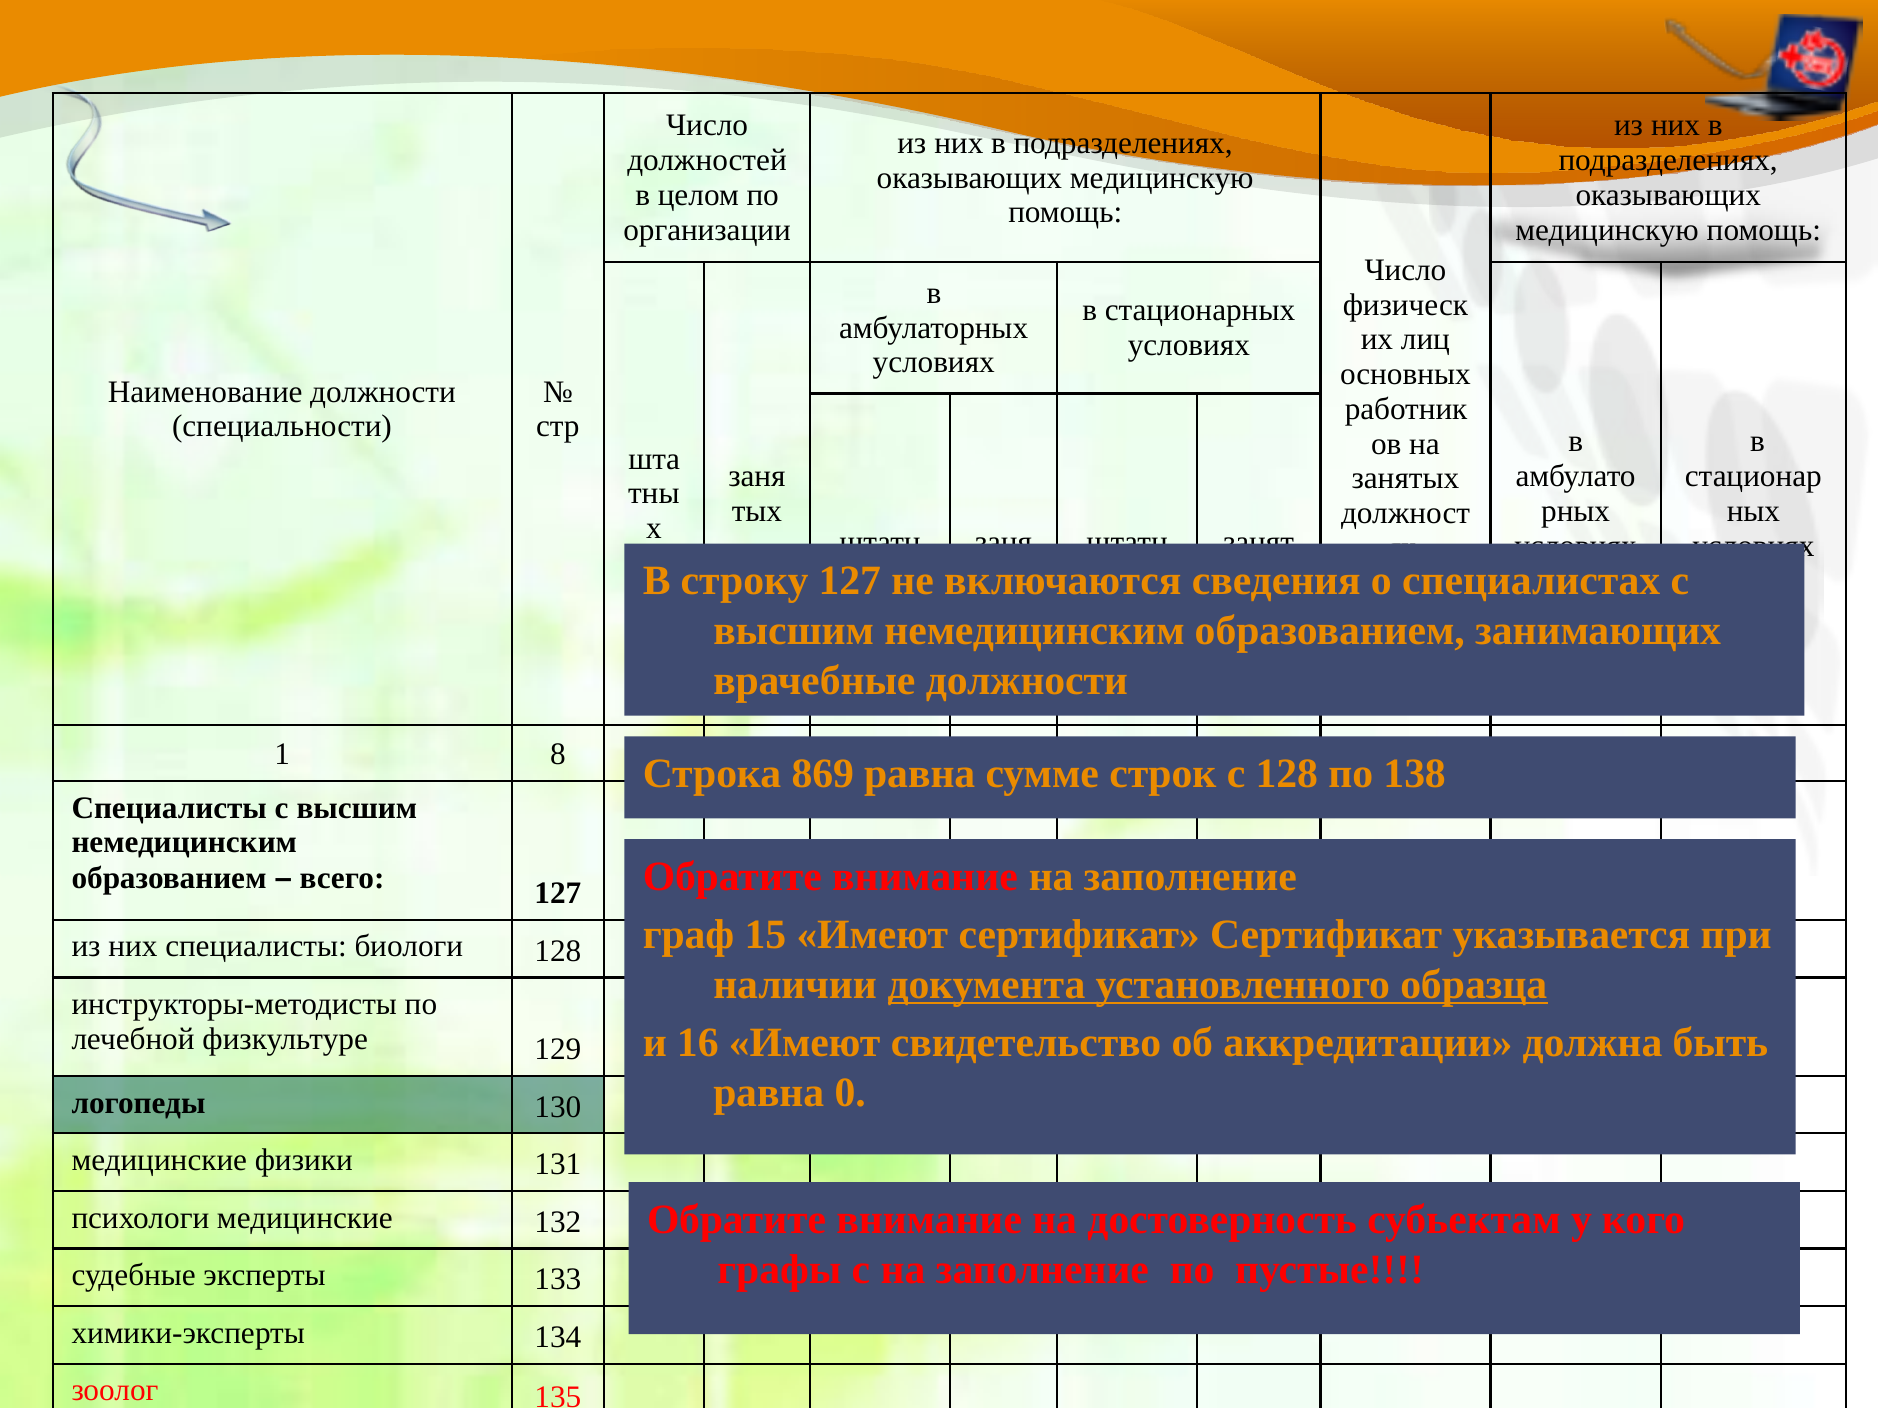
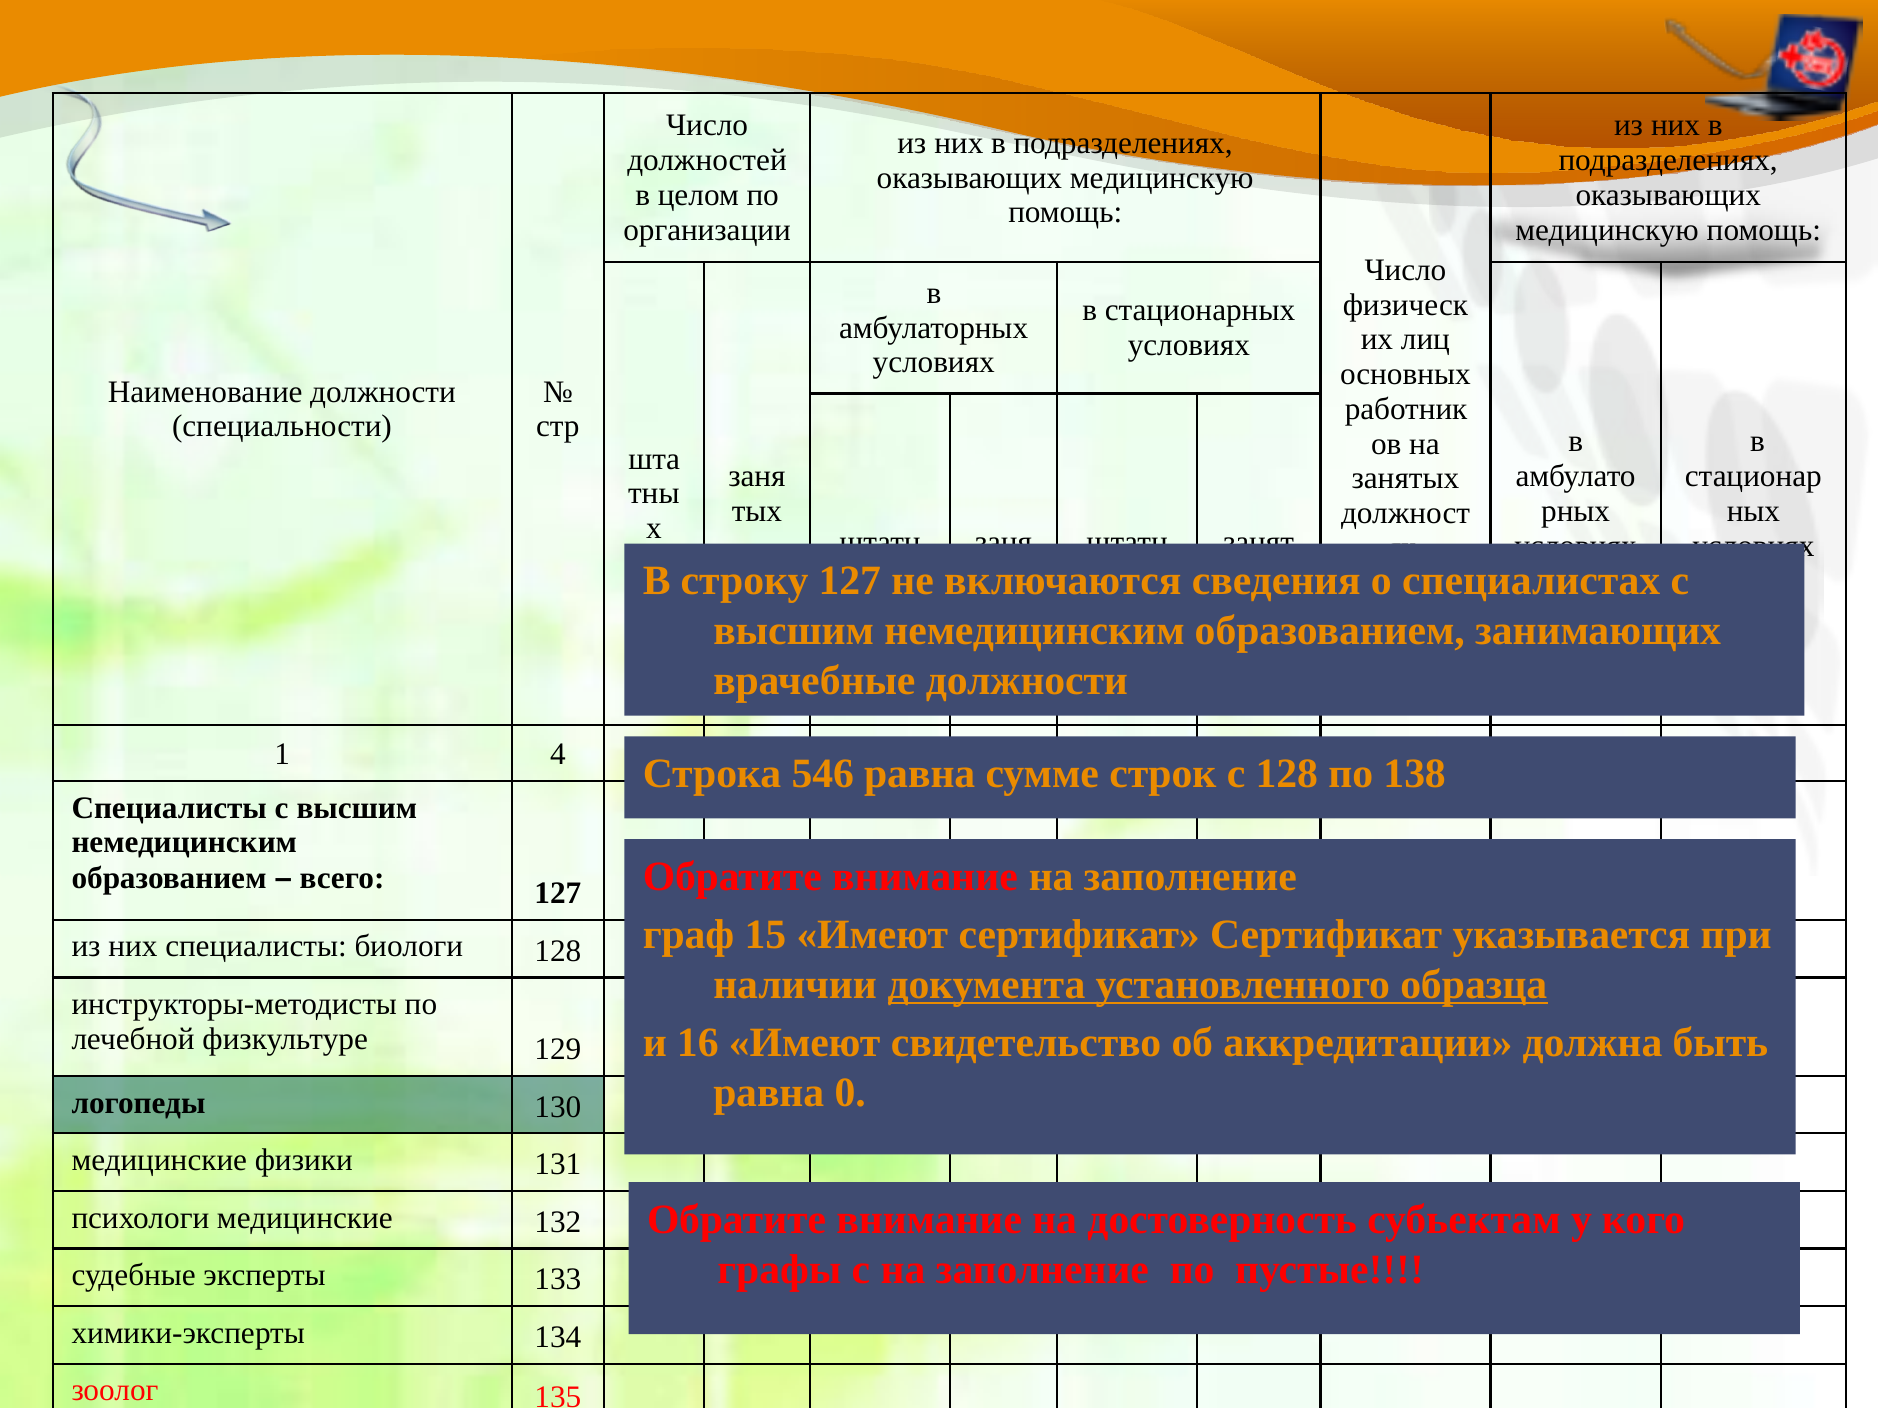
1 8: 8 -> 4
869: 869 -> 546
